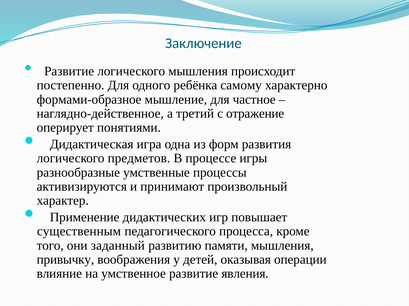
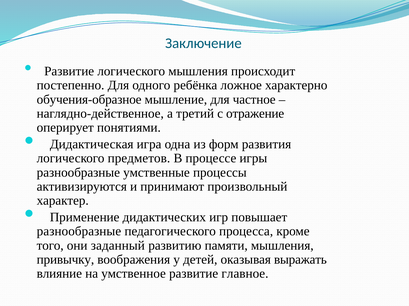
самому: самому -> ложное
формами-образное: формами-образное -> обучения-образное
существенным at (79, 232): существенным -> разнообразные
операции: операции -> выражать
явления: явления -> главное
